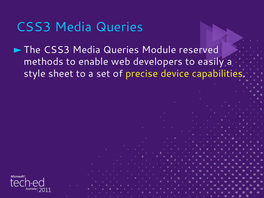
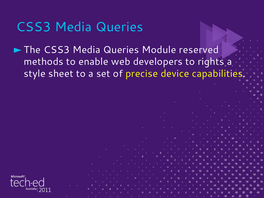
easily: easily -> rights
